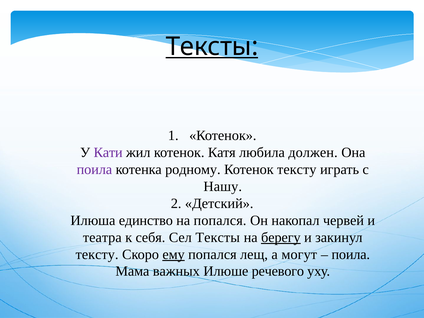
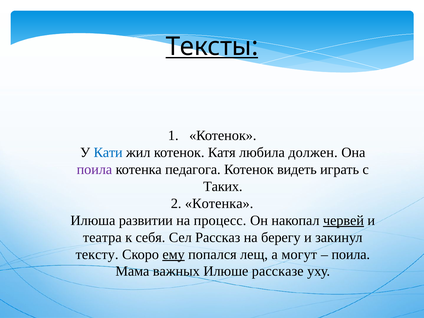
Кати colour: purple -> blue
родному: родному -> педагога
Котенок тексту: тексту -> видеть
Нашу: Нашу -> Таких
2 Детский: Детский -> Котенка
единство: единство -> развитии
на попался: попался -> процесс
червей underline: none -> present
Сел Тексты: Тексты -> Рассказ
берегу underline: present -> none
речевого: речевого -> рассказе
